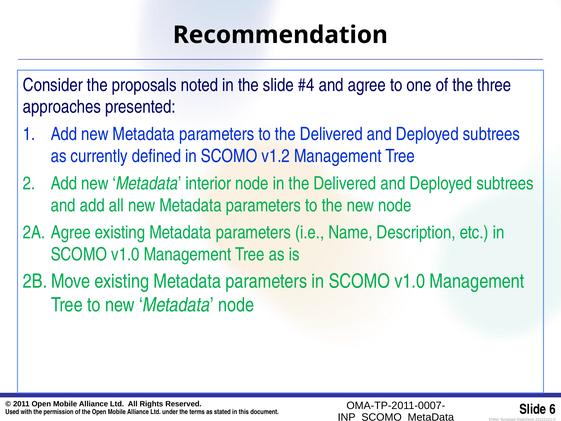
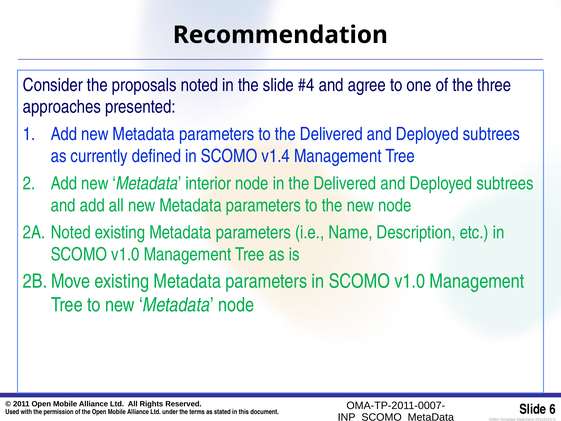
v1.2: v1.2 -> v1.4
2A Agree: Agree -> Noted
